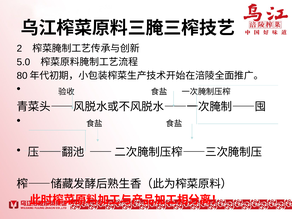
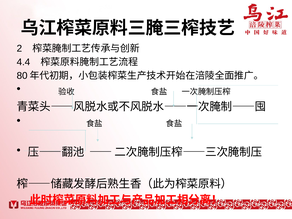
5.0: 5.0 -> 4.4
